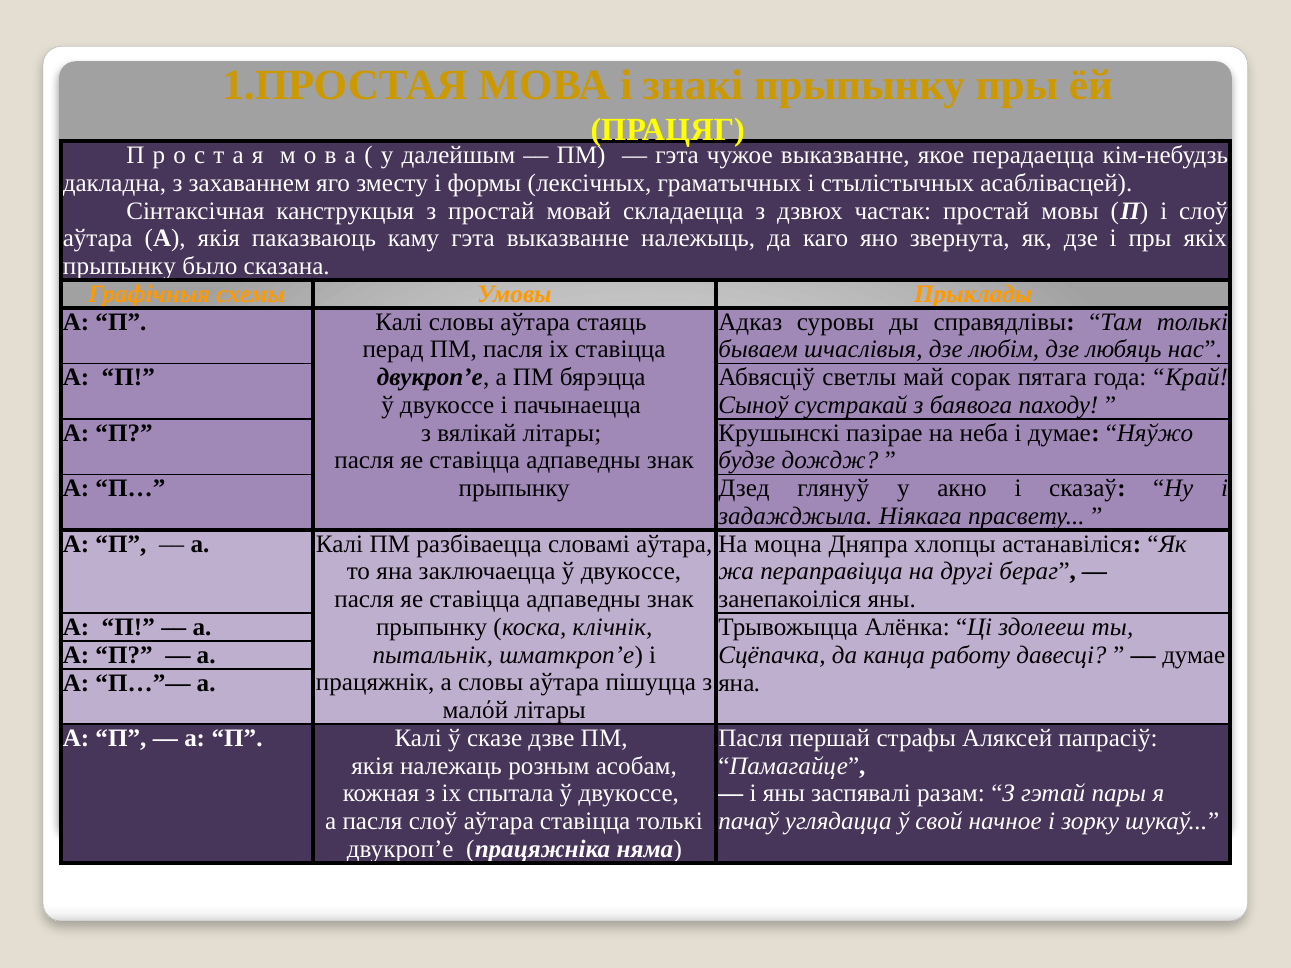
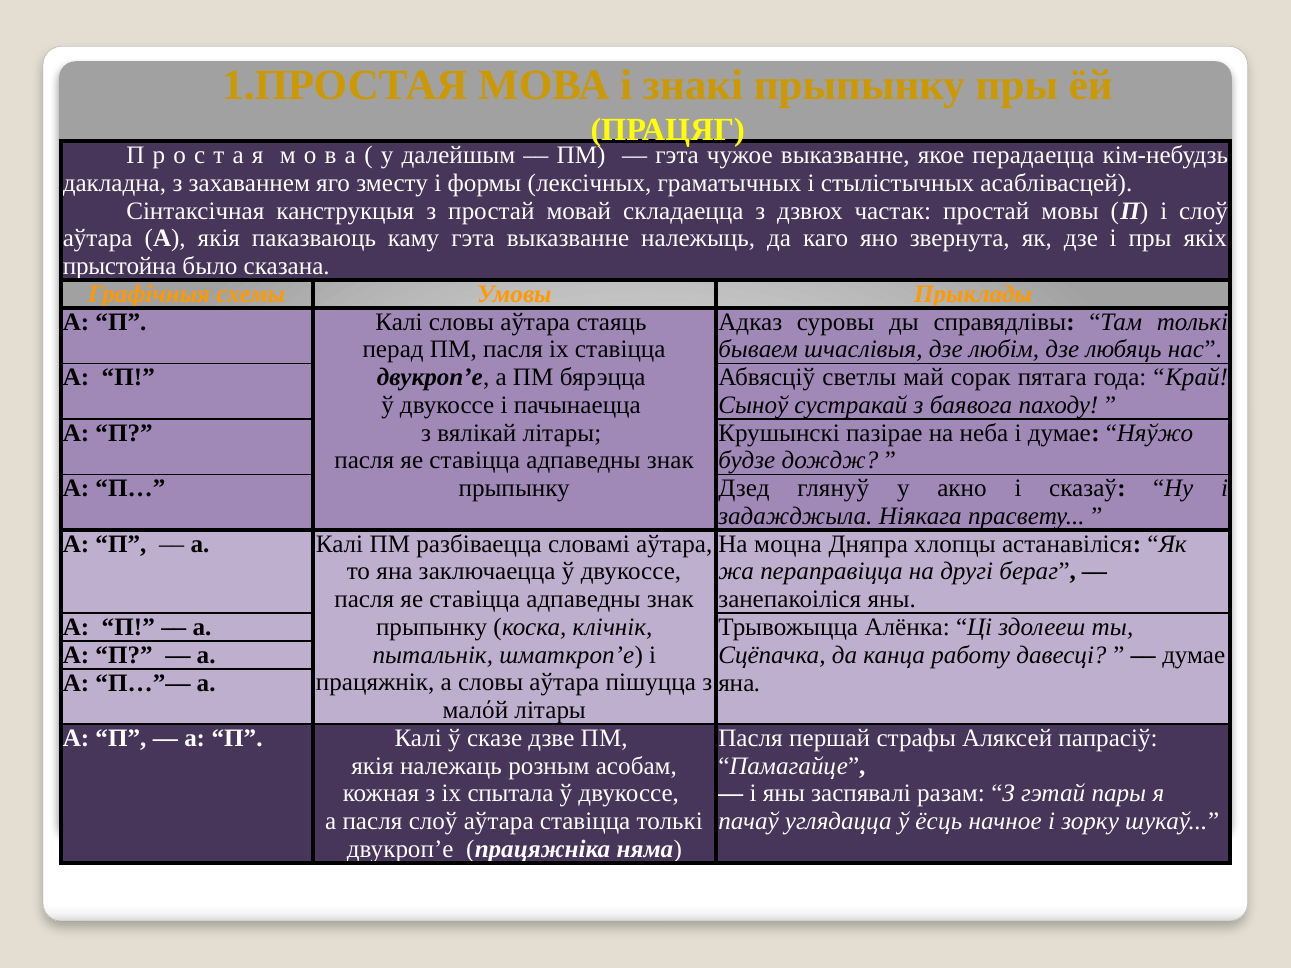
прыпынку at (119, 266): прыпынку -> прыстойна
свой: свой -> ёсць
